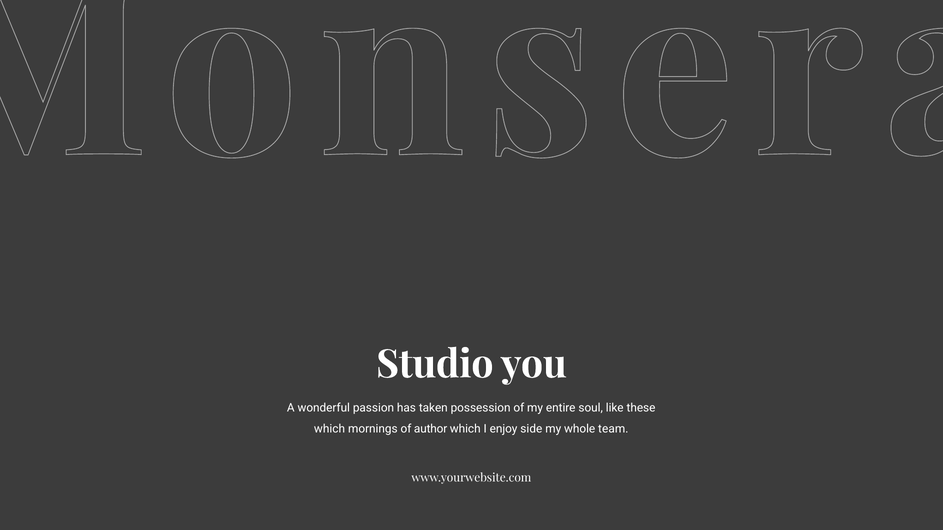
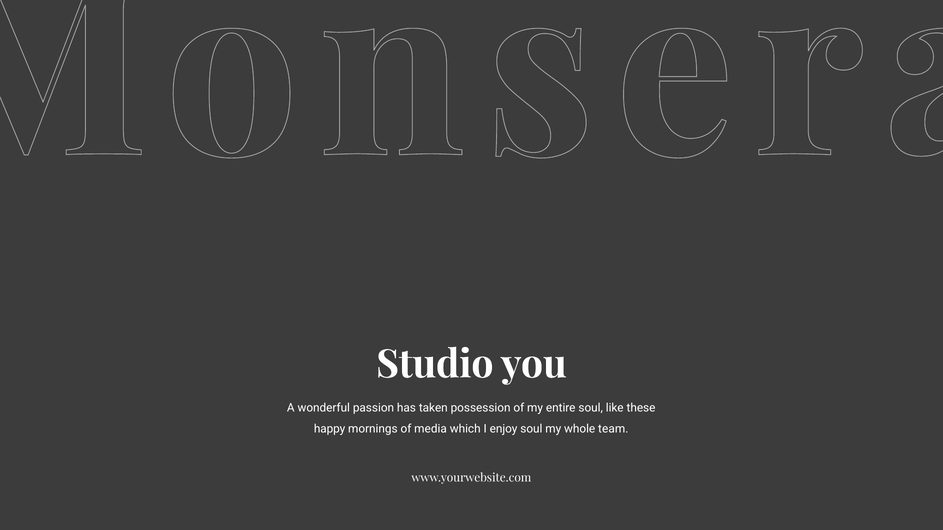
which at (330, 429): which -> happy
author: author -> media
enjoy side: side -> soul
